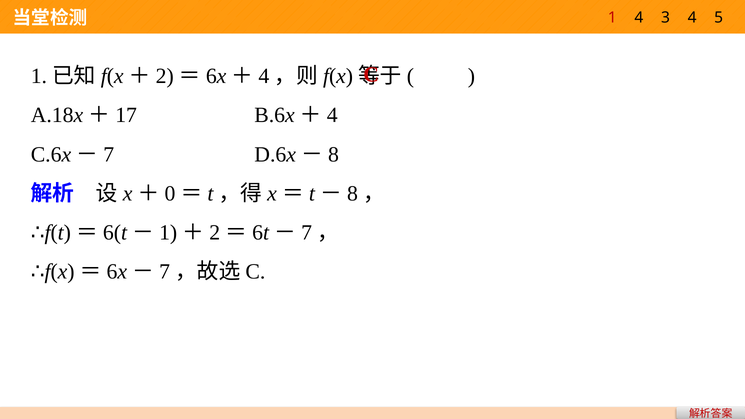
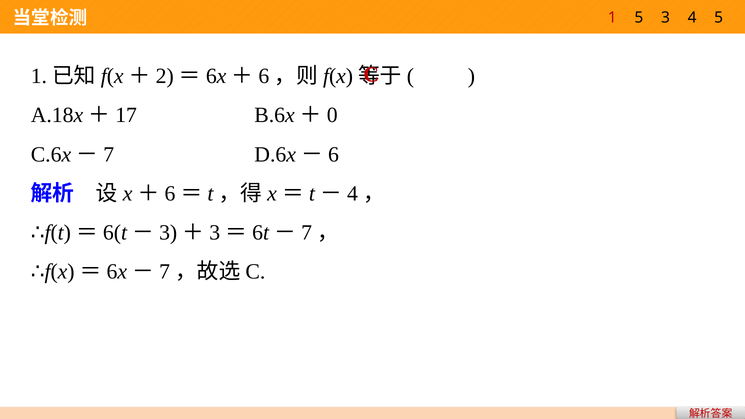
1 4: 4 -> 5
4 at (264, 76): 4 -> 6
4 at (332, 115): 4 -> 0
8 at (333, 154): 8 -> 6
0 at (170, 194): 0 -> 6
8 at (352, 194): 8 -> 4
1 at (168, 233): 1 -> 3
2 at (215, 233): 2 -> 3
